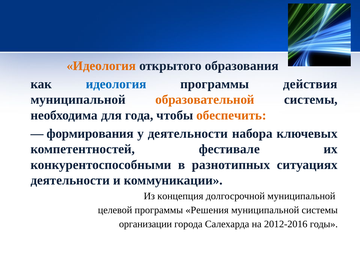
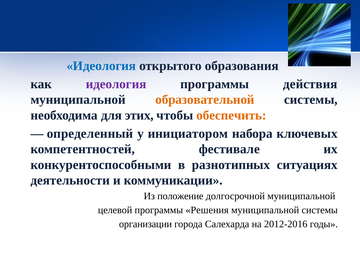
Идеология at (101, 66) colour: orange -> blue
идеология at (116, 84) colour: blue -> purple
года: года -> этих
формирования: формирования -> определенный
у деятельности: деятельности -> инициатором
концепция: концепция -> положение
